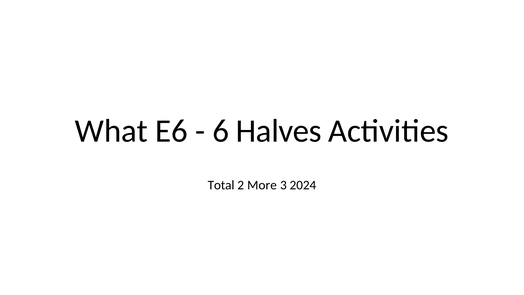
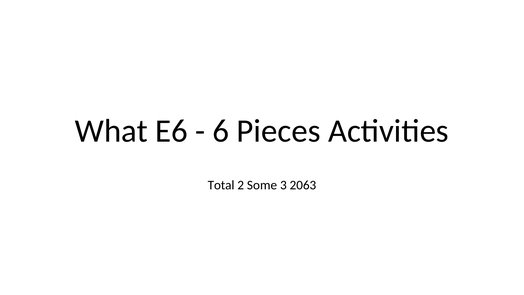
Halves: Halves -> Pieces
More: More -> Some
2024: 2024 -> 2063
